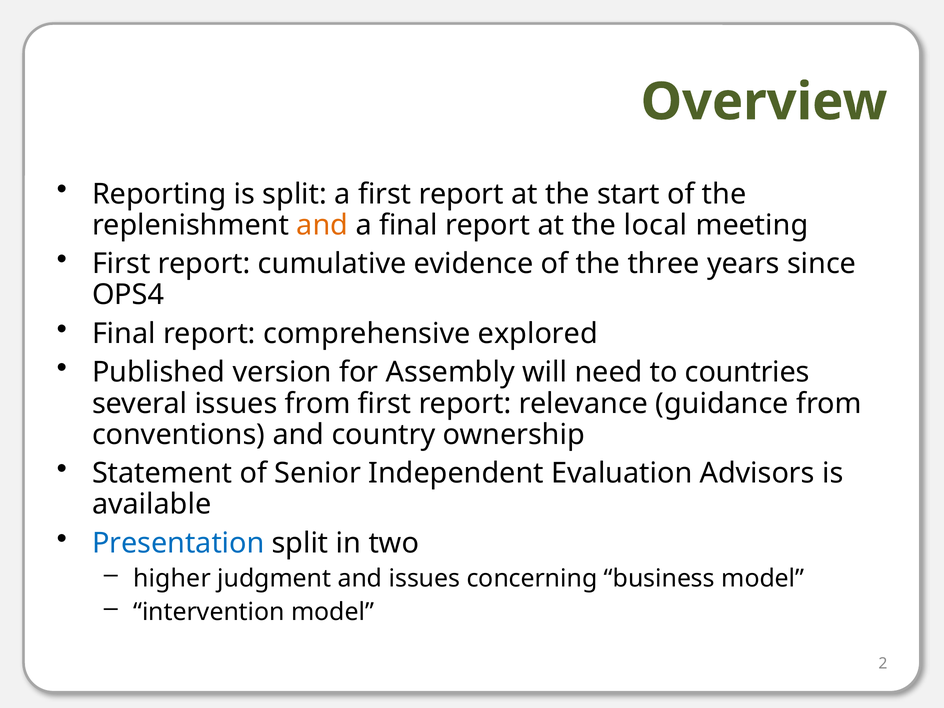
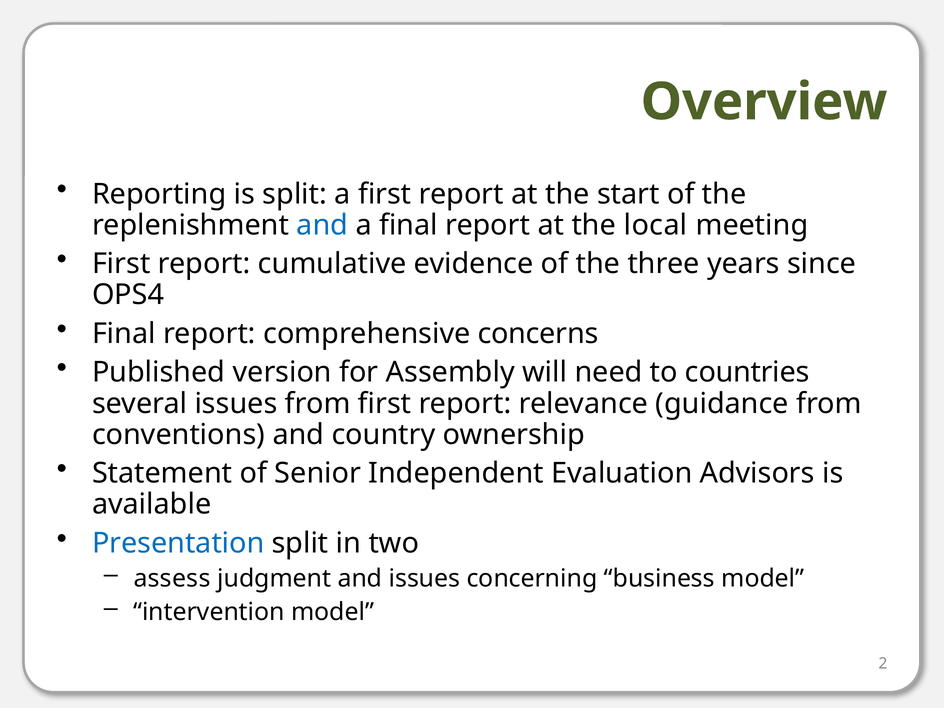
and at (322, 225) colour: orange -> blue
explored: explored -> concerns
higher: higher -> assess
